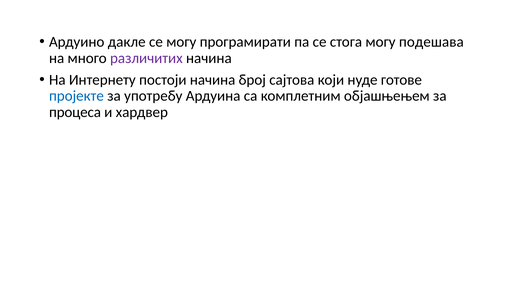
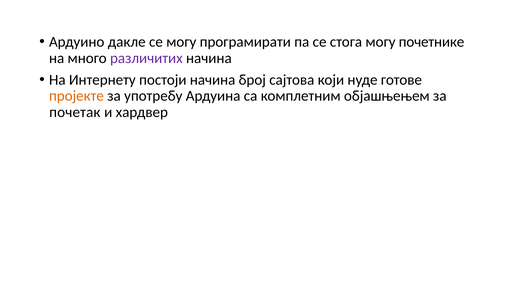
подешава: подешава -> почетнике
пројекте colour: blue -> orange
процеса: процеса -> почетак
